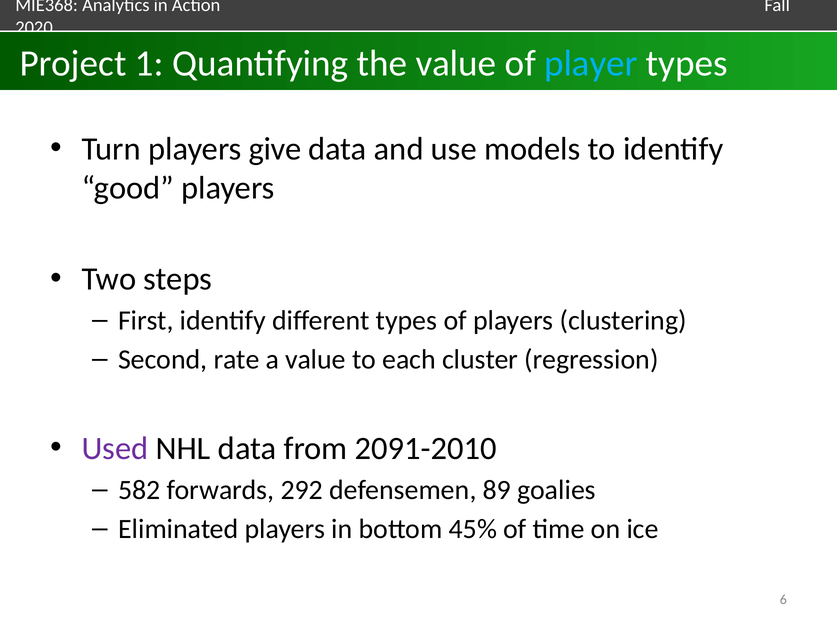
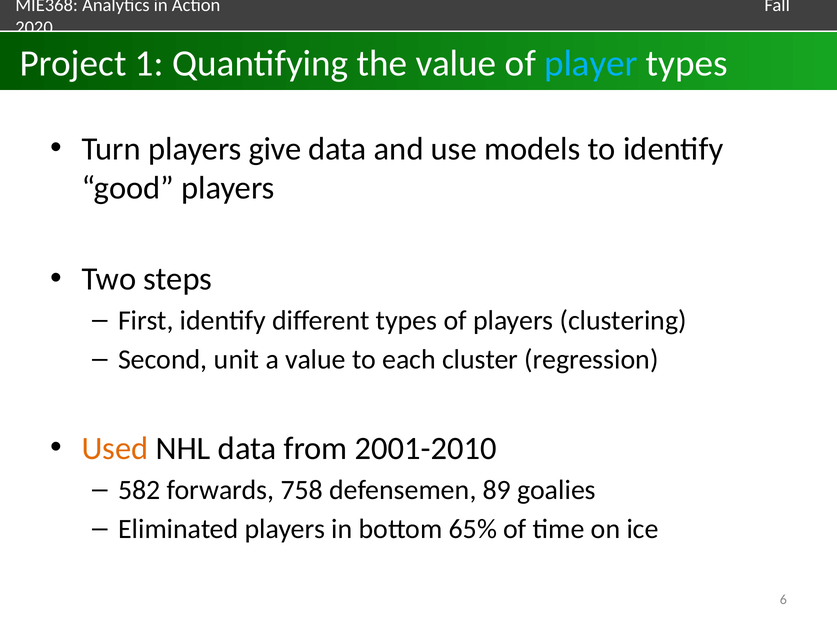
rate: rate -> unit
Used colour: purple -> orange
2091-2010: 2091-2010 -> 2001-2010
292: 292 -> 758
45%: 45% -> 65%
